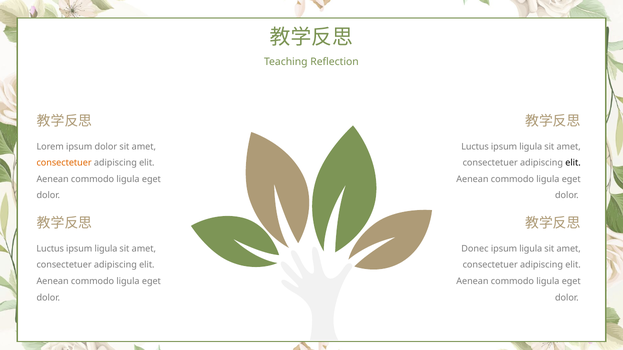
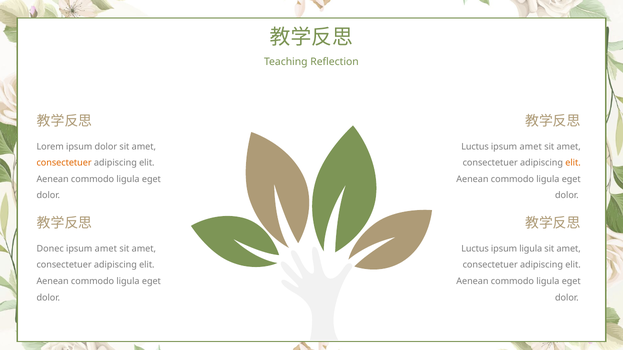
ligula at (531, 147): ligula -> amet
elit at (573, 163) colour: black -> orange
Luctus at (50, 249): Luctus -> Donec
ligula at (106, 249): ligula -> amet
Donec at (475, 249): Donec -> Luctus
